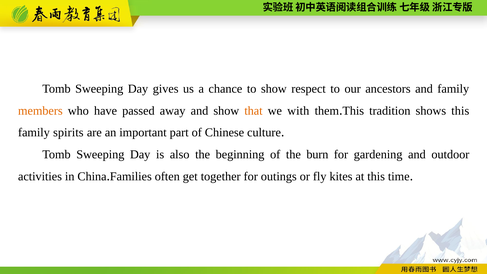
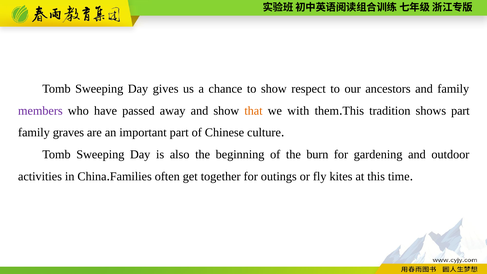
members colour: orange -> purple
shows this: this -> part
spirits: spirits -> graves
